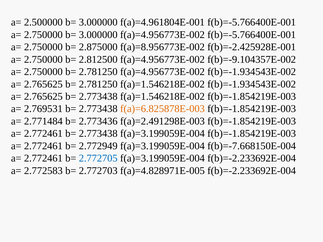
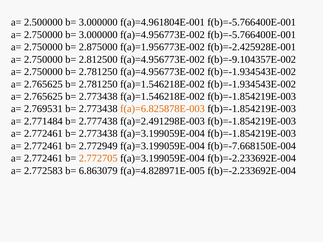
f(a)=8.956773E-002: f(a)=8.956773E-002 -> f(a)=1.956773E-002
2.773436: 2.773436 -> 2.777438
2.772705 colour: blue -> orange
2.772703: 2.772703 -> 6.863079
